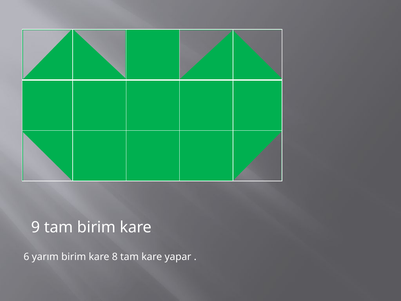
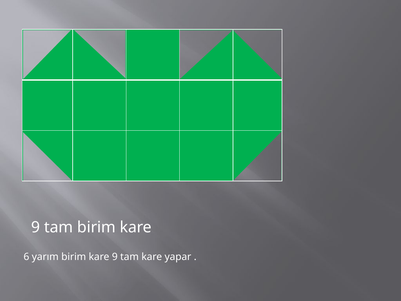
kare 8: 8 -> 9
